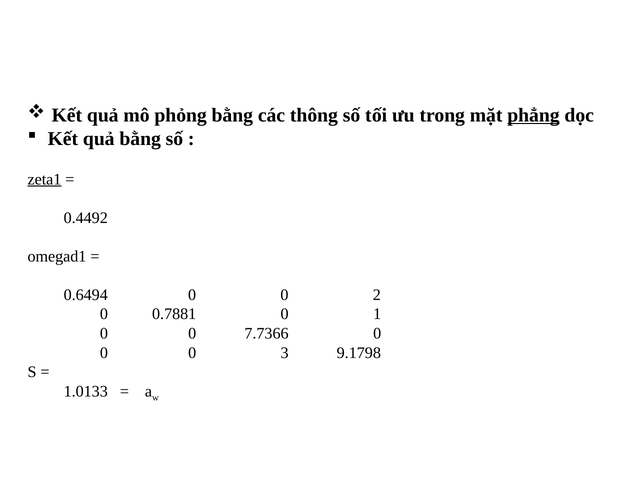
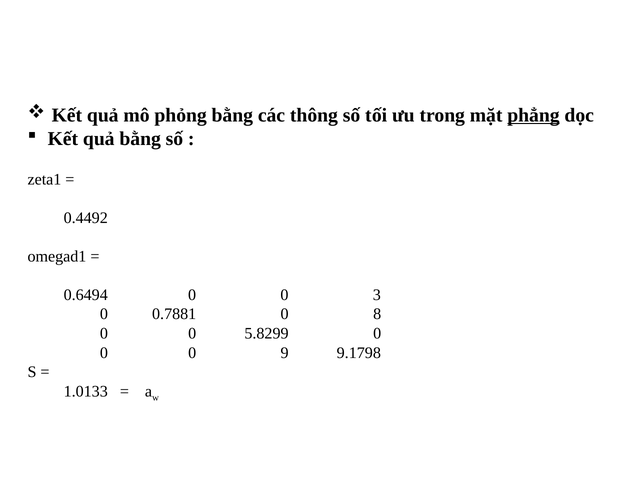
zeta1 underline: present -> none
2: 2 -> 3
1: 1 -> 8
7.7366: 7.7366 -> 5.8299
3: 3 -> 9
